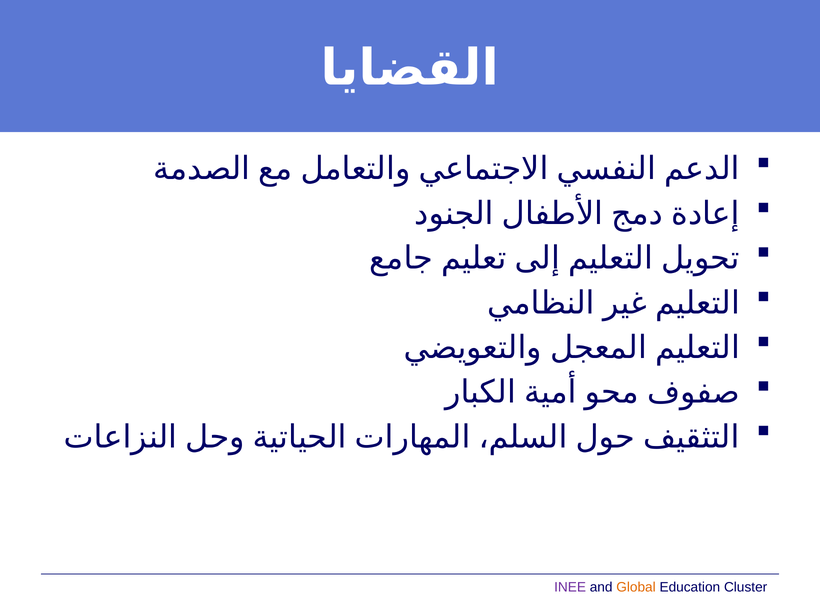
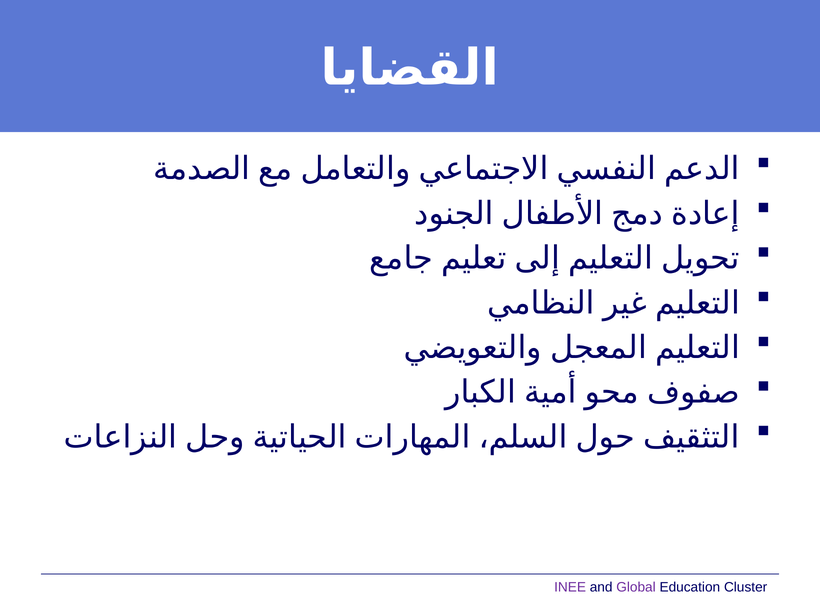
Global colour: orange -> purple
